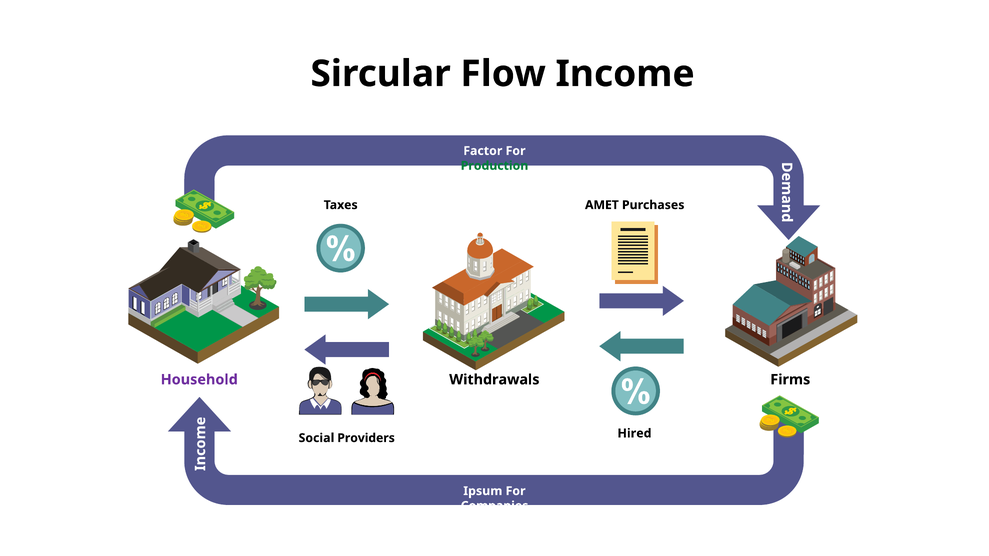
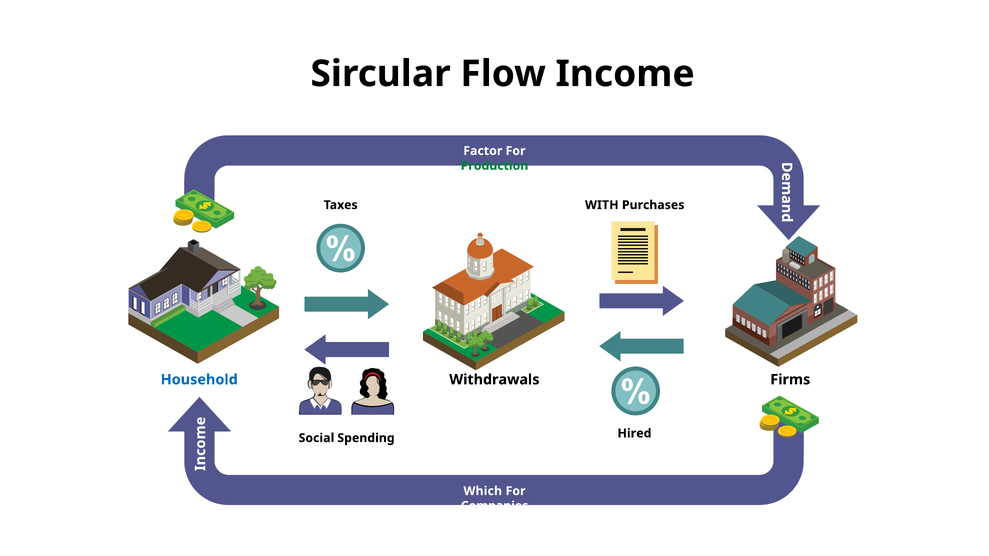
AMET: AMET -> WITH
Household colour: purple -> blue
Providers: Providers -> Spending
Ipsum: Ipsum -> Which
